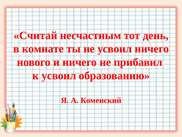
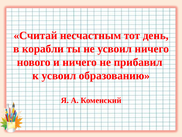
комнате: комнате -> корабли
